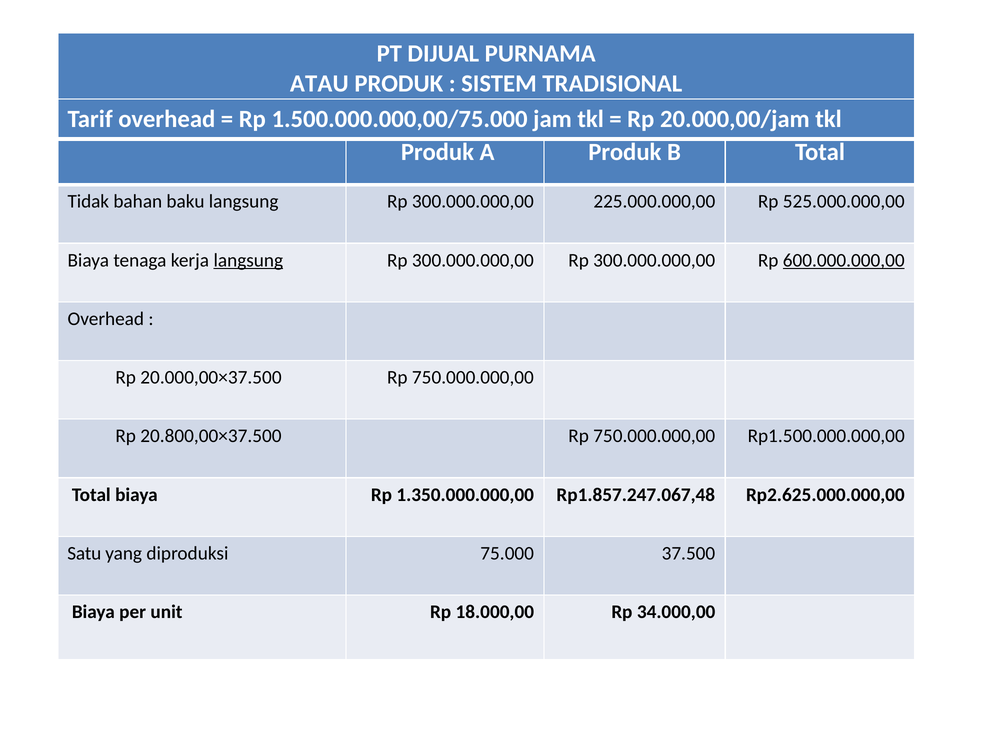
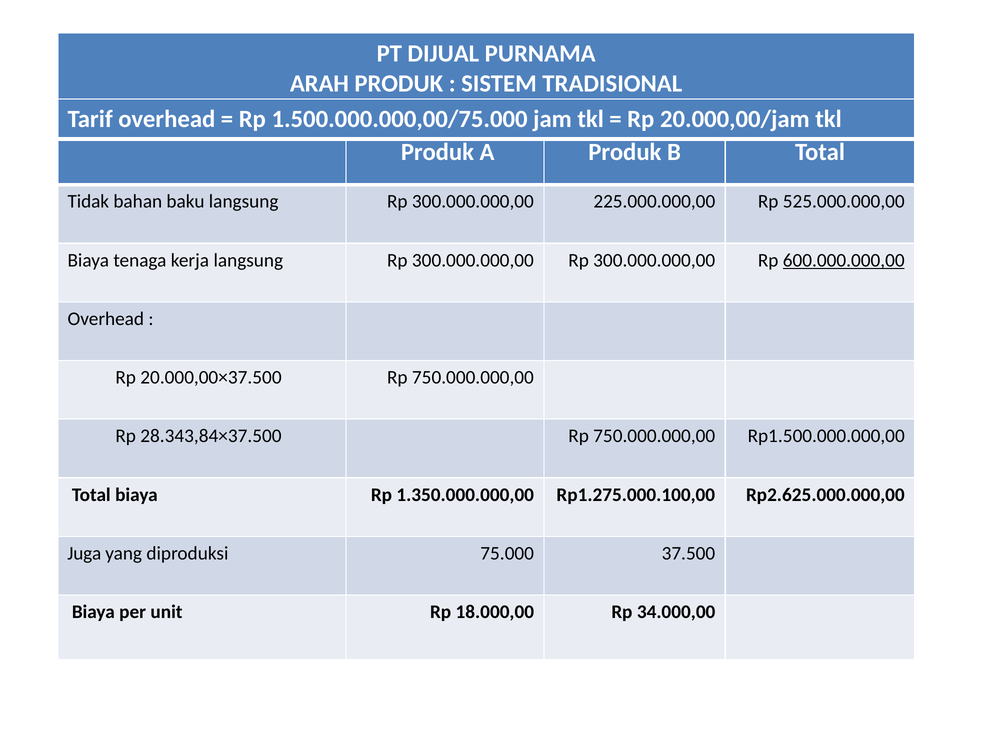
ATAU: ATAU -> ARAH
langsung at (248, 260) underline: present -> none
20.800,00×37.500: 20.800,00×37.500 -> 28.343,84×37.500
Rp1.857.247.067,48: Rp1.857.247.067,48 -> Rp1.275.000.100,00
Satu: Satu -> Juga
